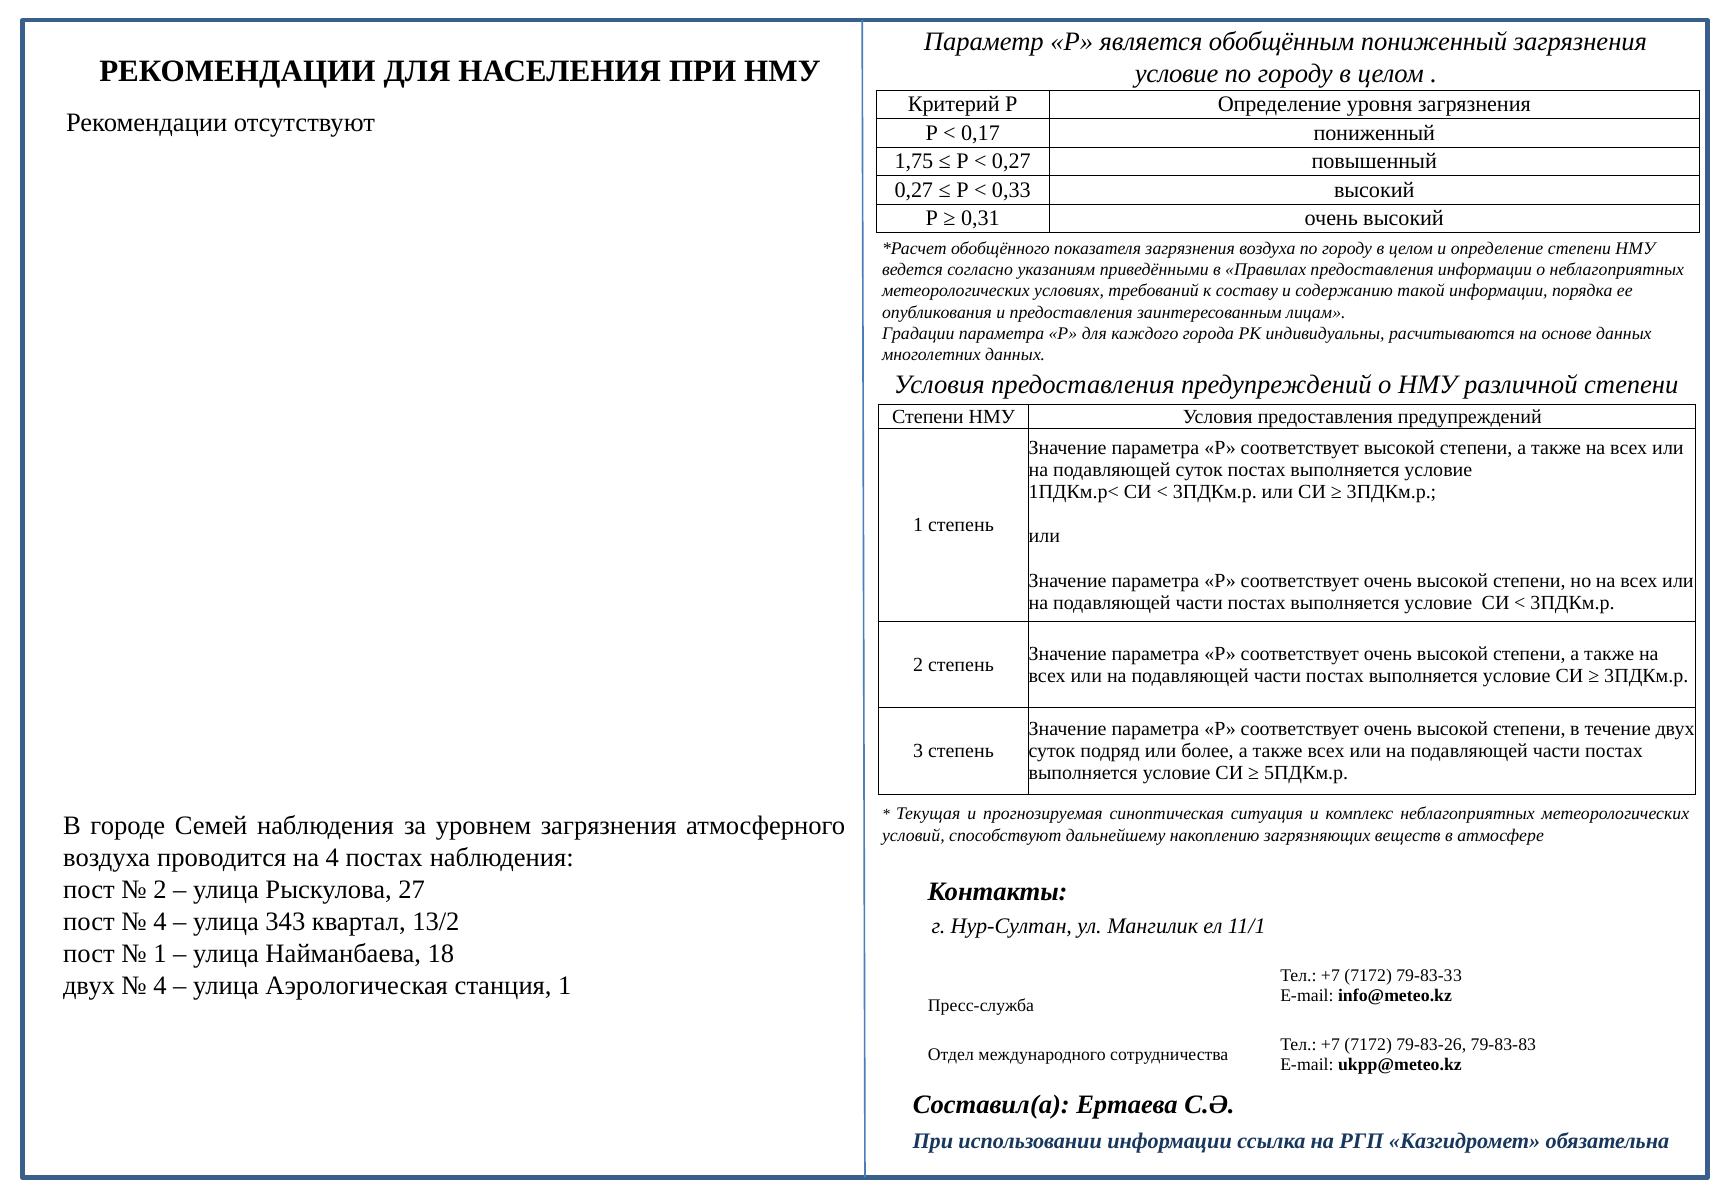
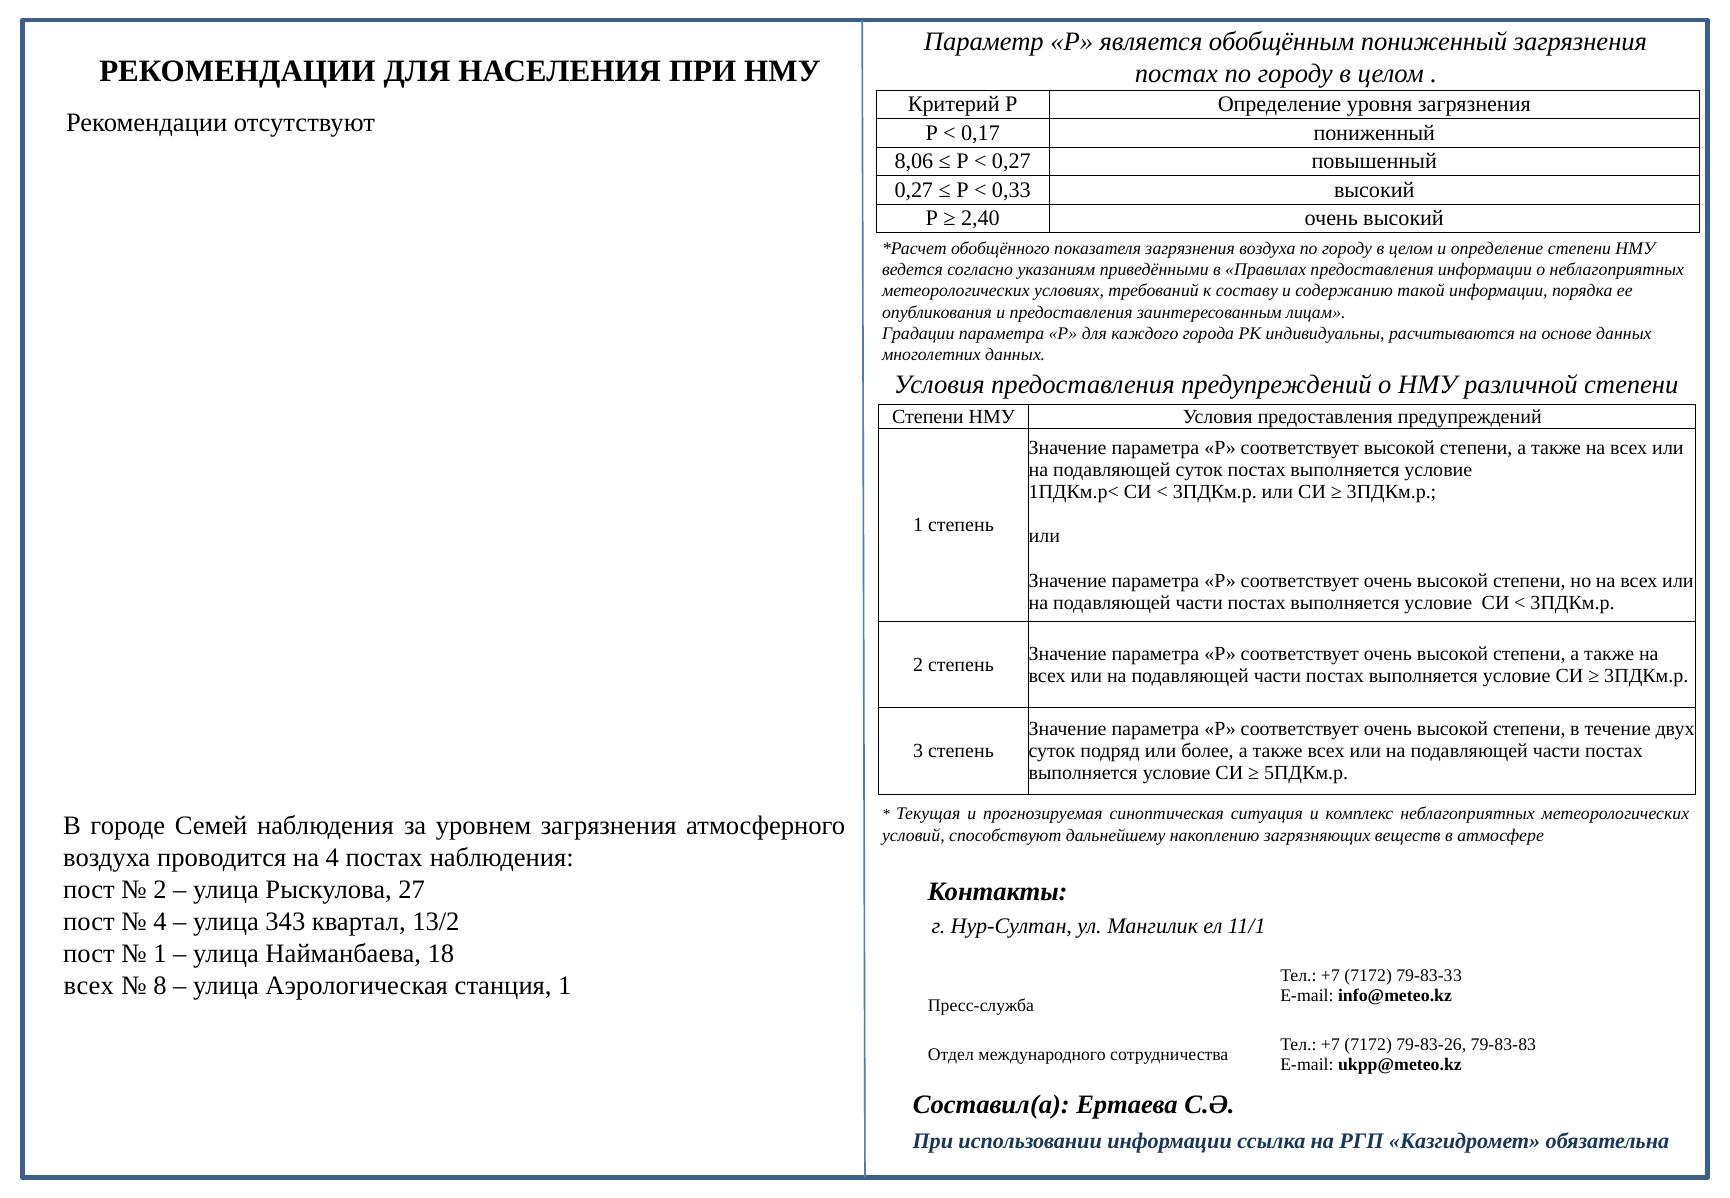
условие at (1177, 74): условие -> постах
1,75: 1,75 -> 8,06
0,31: 0,31 -> 2,40
двух at (89, 986): двух -> всех
4 at (160, 986): 4 -> 8
